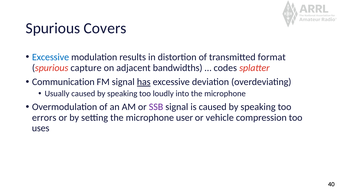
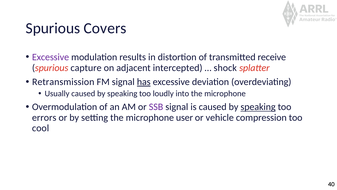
Excessive at (51, 57) colour: blue -> purple
format: format -> receive
bandwidths: bandwidths -> intercepted
codes: codes -> shock
Communication: Communication -> Retransmission
speaking at (258, 107) underline: none -> present
uses: uses -> cool
